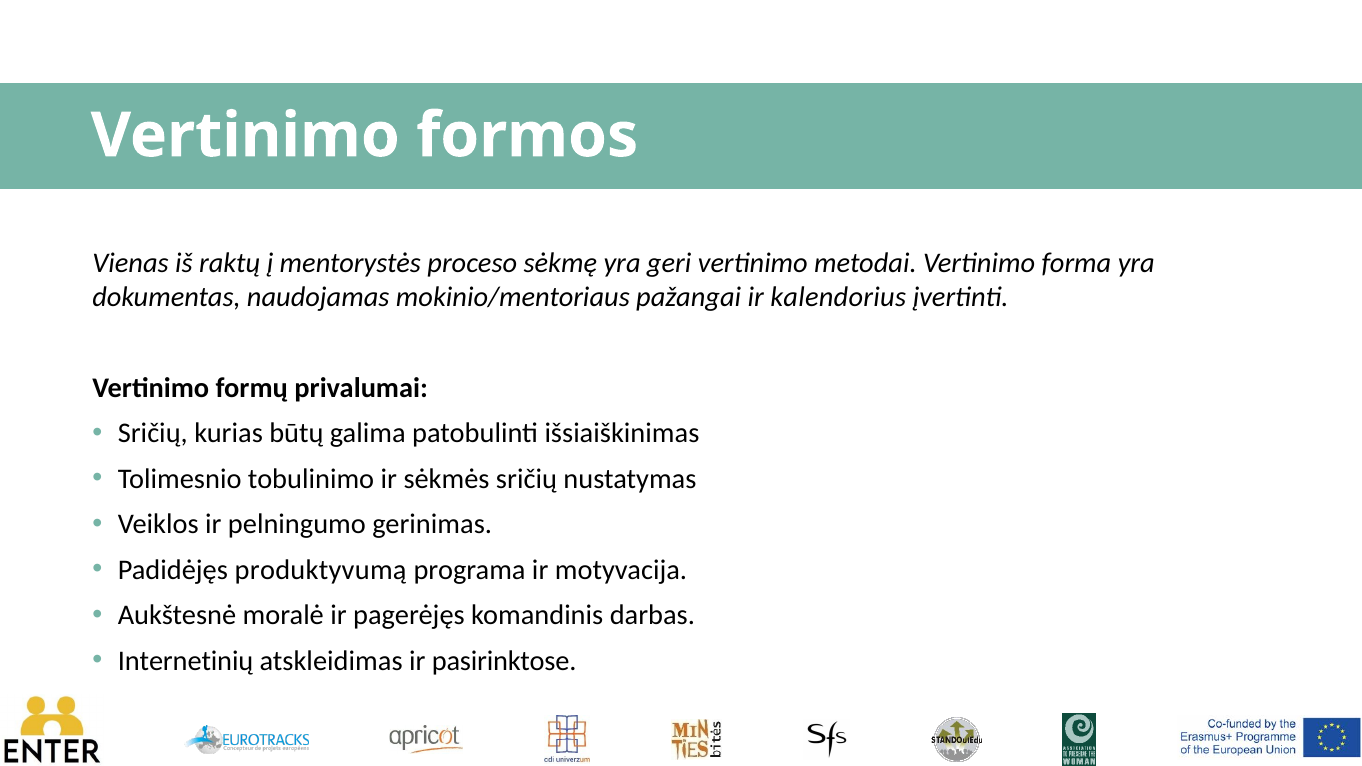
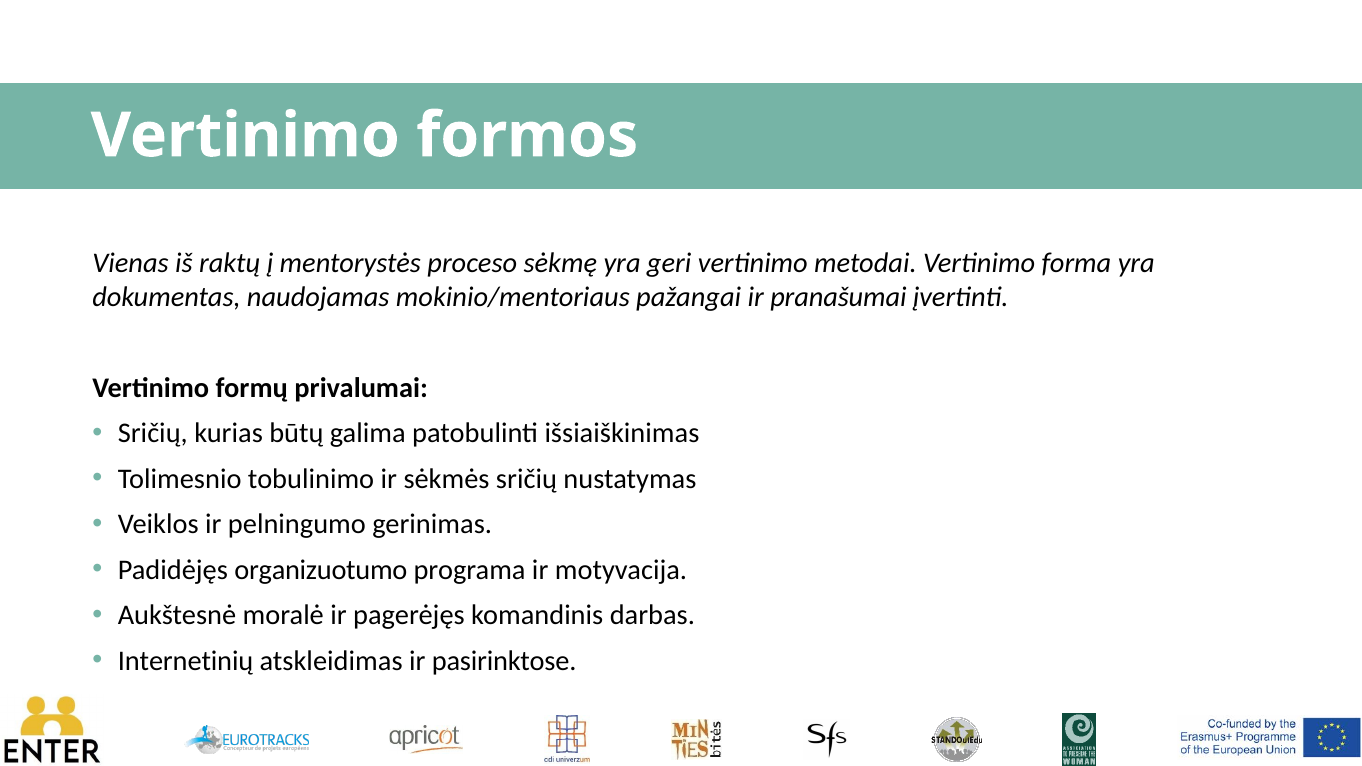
kalendorius: kalendorius -> pranašumai
produktyvumą: produktyvumą -> organizuotumo
